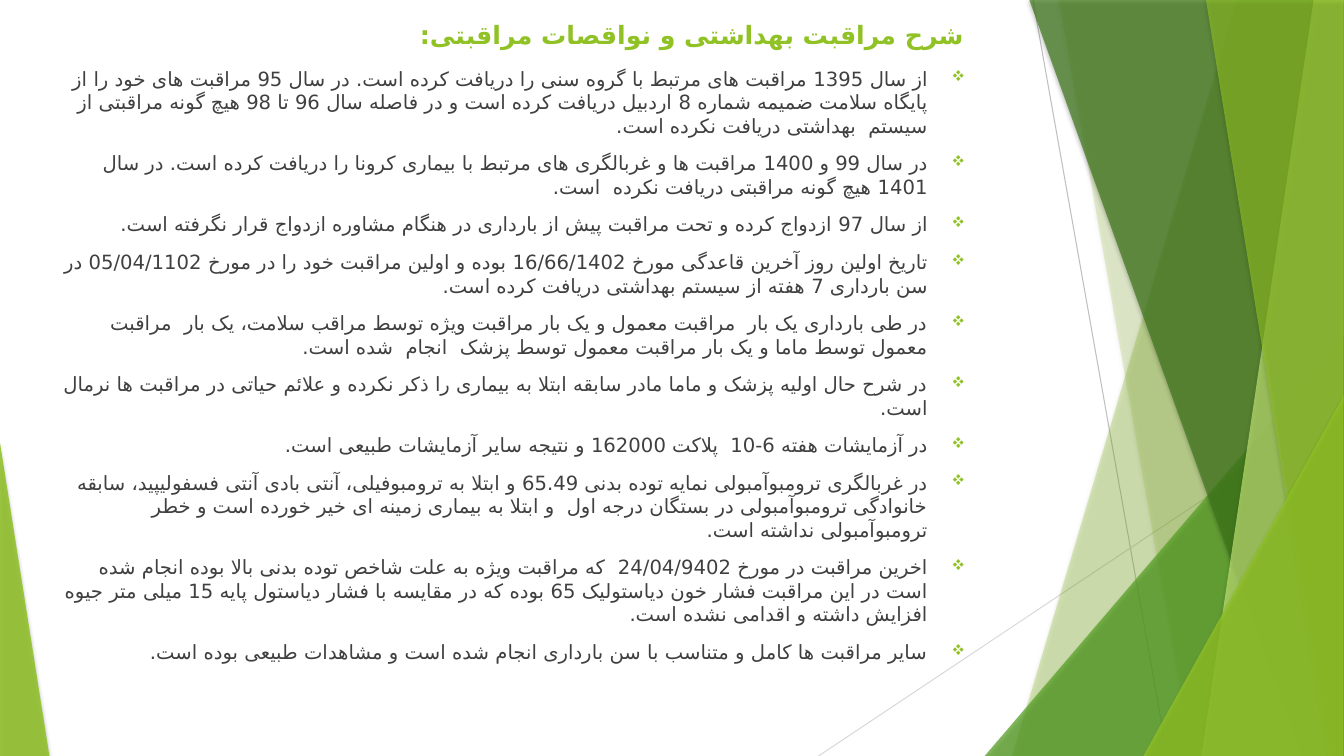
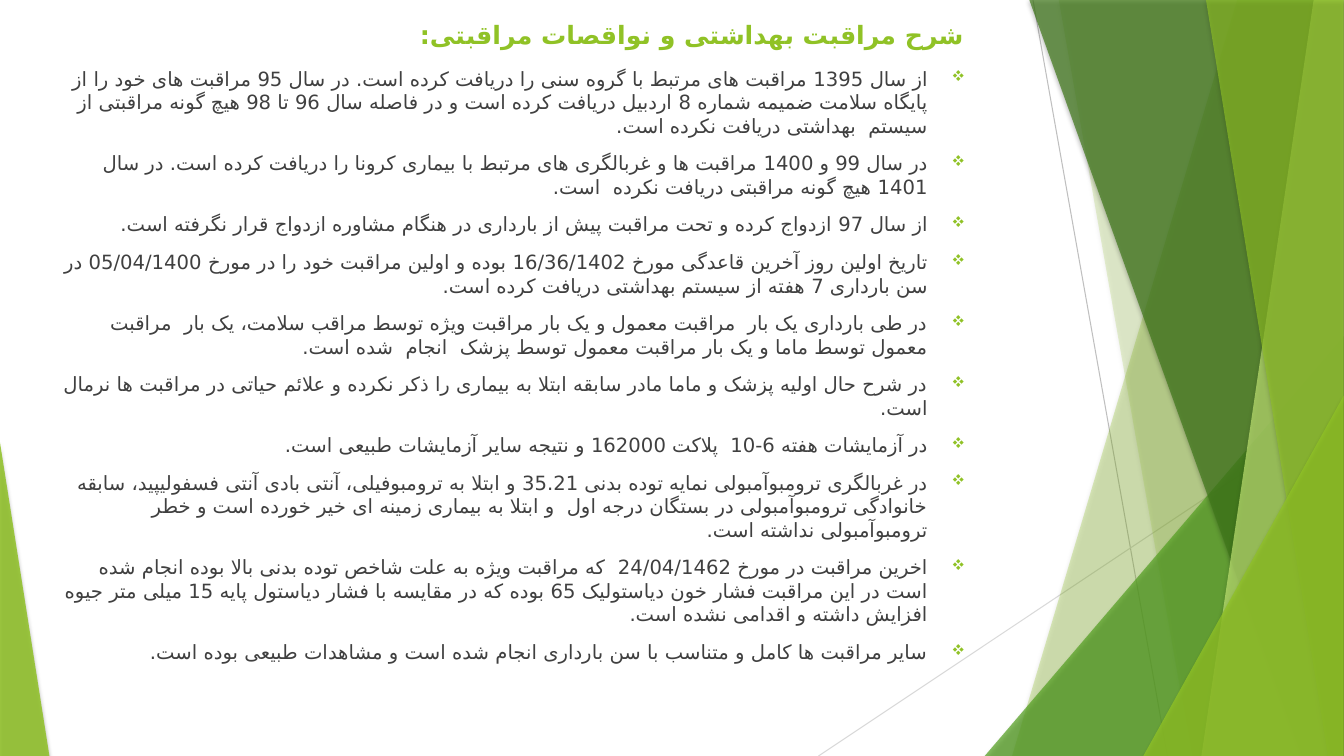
05/04/1102: 05/04/1102 -> 05/04/1400
16/66/1402: 16/66/1402 -> 16/36/1402
65.49: 65.49 -> 35.21
24/04/9402: 24/04/9402 -> 24/04/1462
